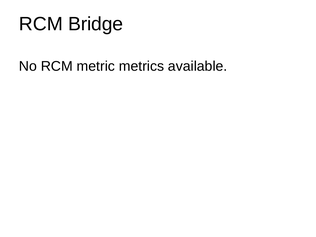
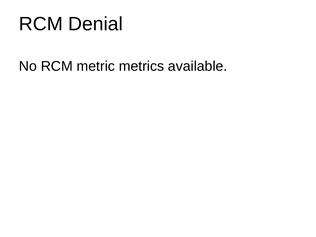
Bridge: Bridge -> Denial
